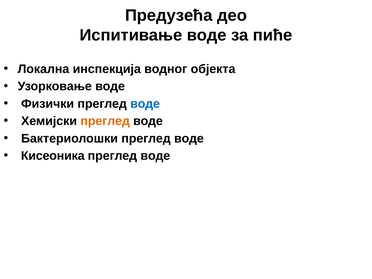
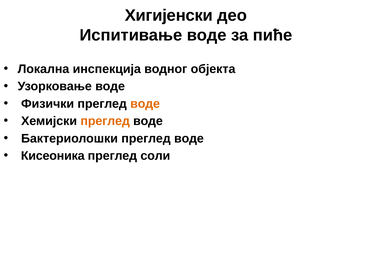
Предузећа: Предузећа -> Хигијенски
воде at (145, 104) colour: blue -> orange
вoдe: вoдe -> соли
